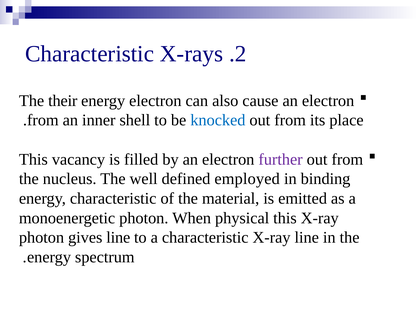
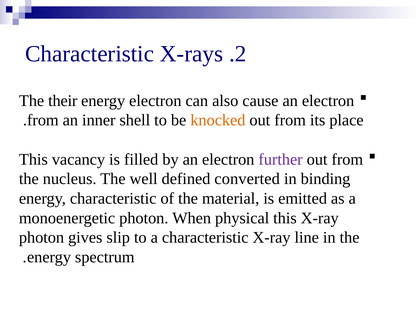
knocked colour: blue -> orange
employed: employed -> converted
gives line: line -> slip
